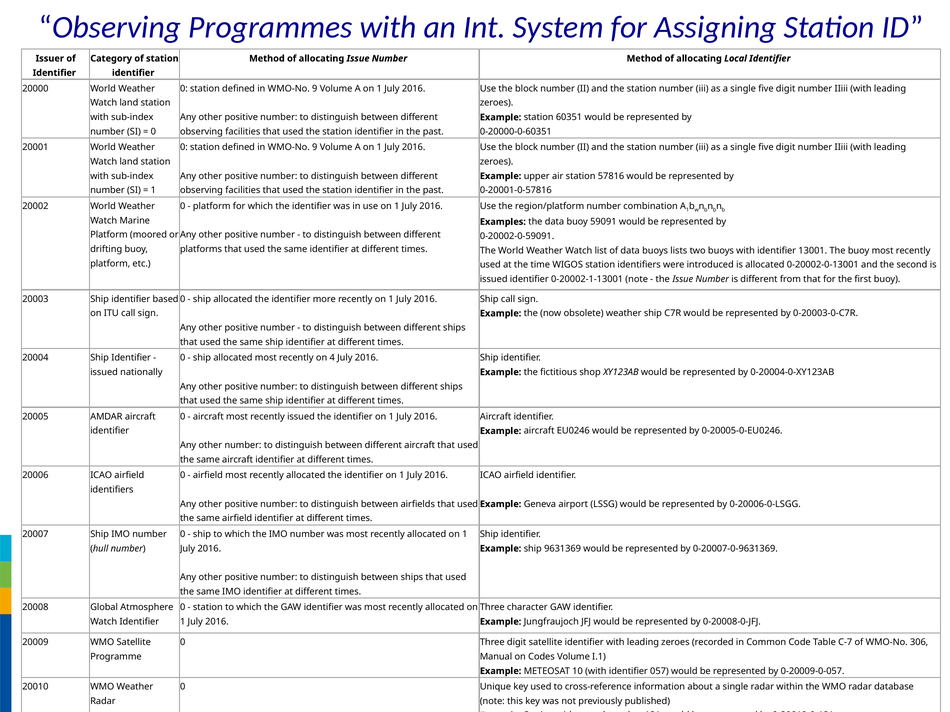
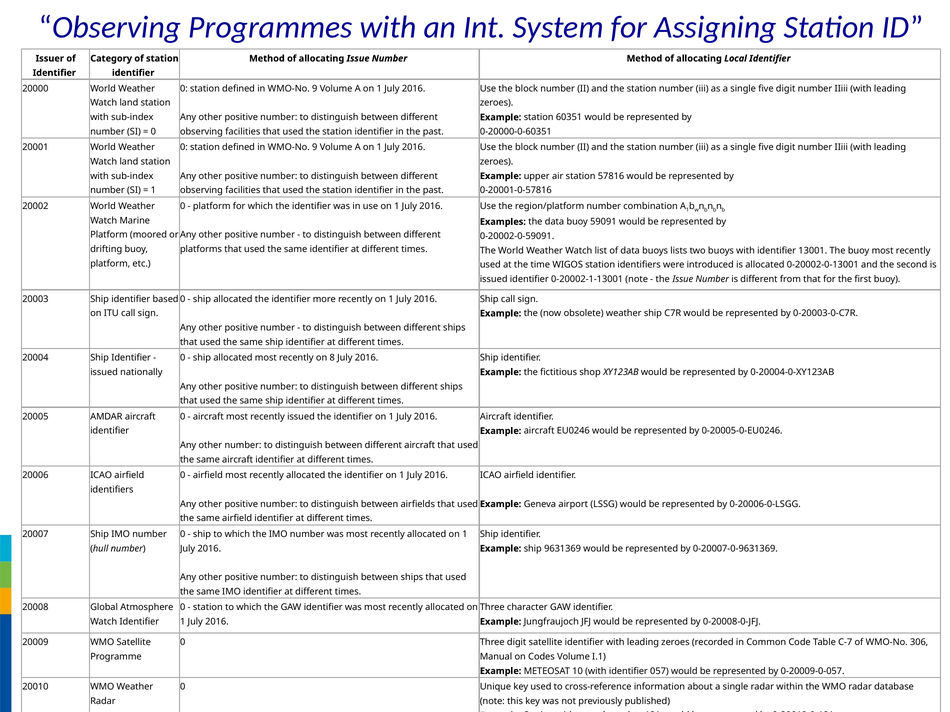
4: 4 -> 8
